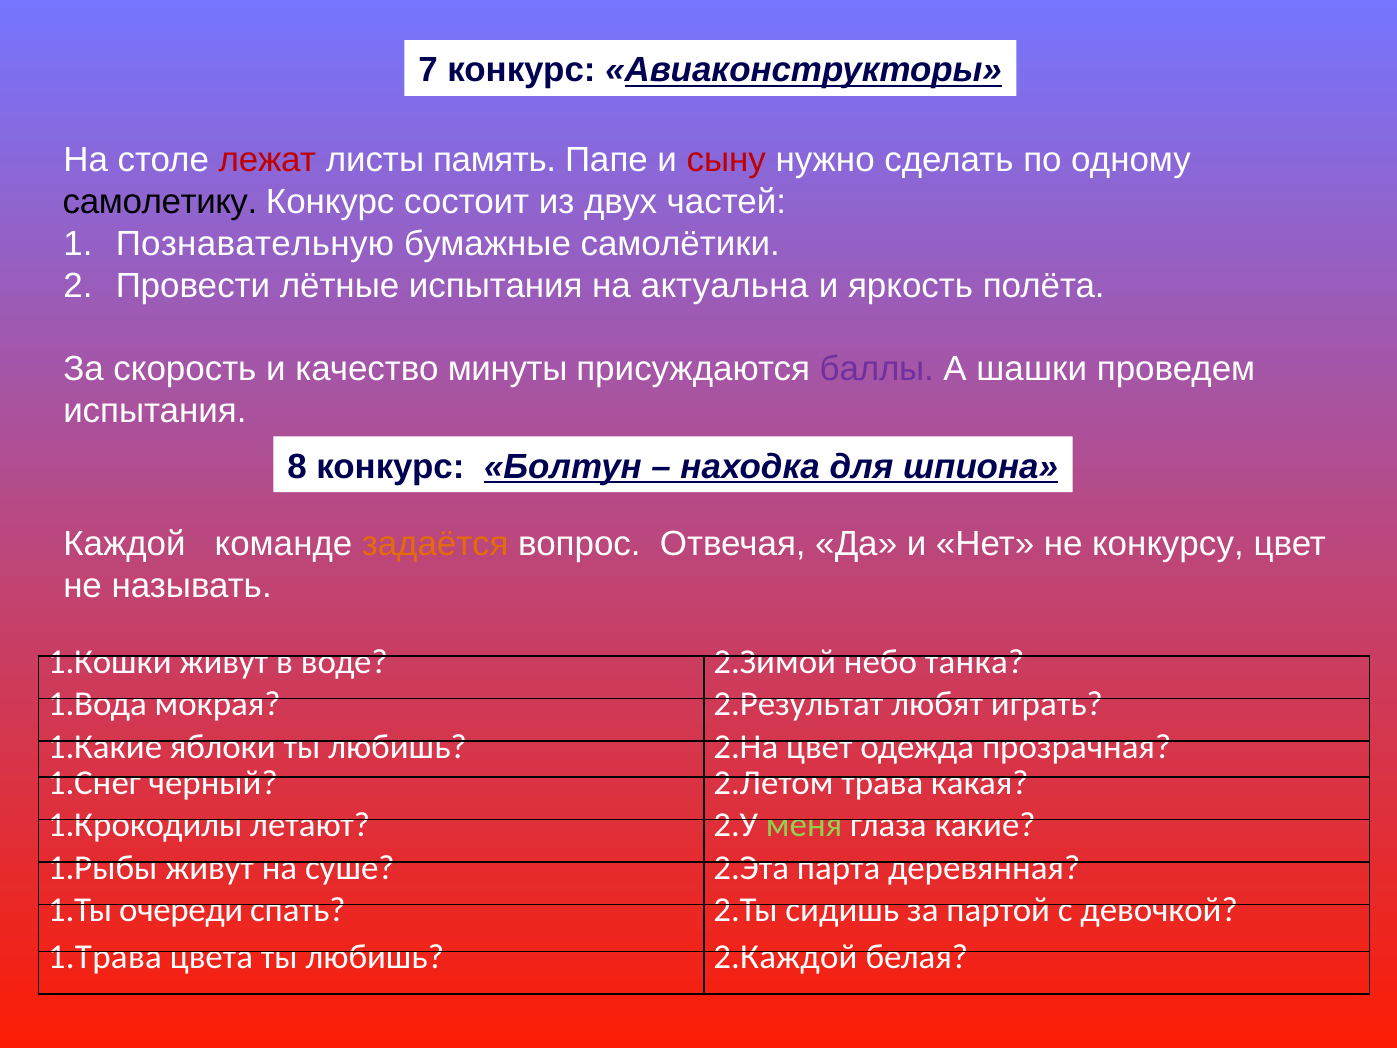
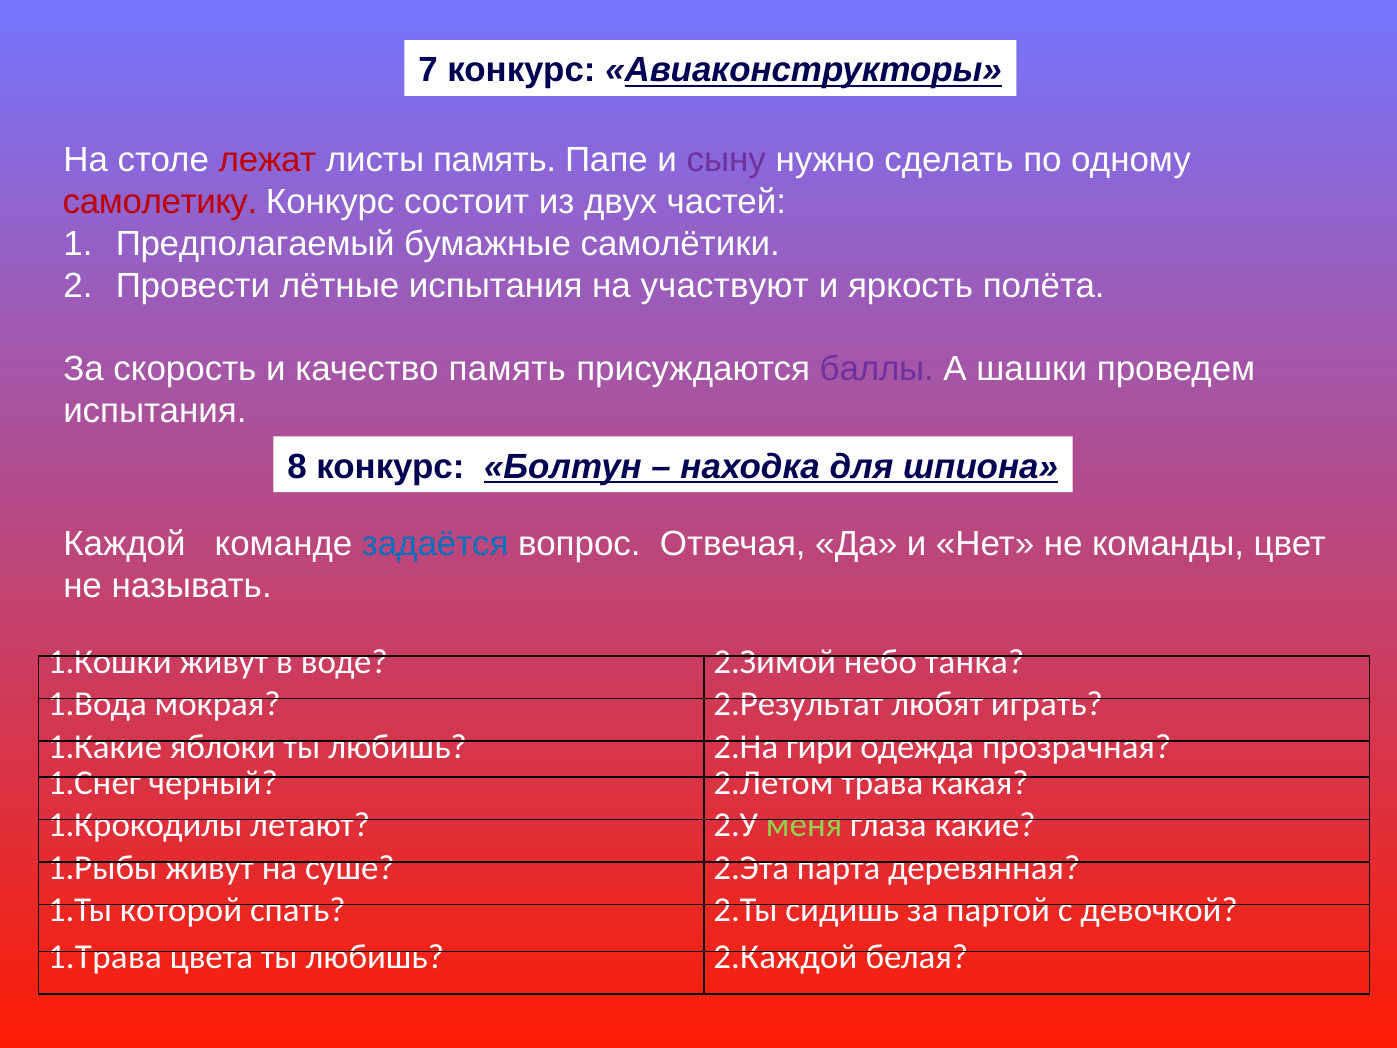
сыну colour: red -> purple
самолетику colour: black -> red
Познавательную: Познавательную -> Предполагаемый
актуальна: актуальна -> участвуют
качество минуты: минуты -> память
задаётся colour: orange -> blue
конкурсу: конкурсу -> команды
2.На цвет: цвет -> гири
очереди: очереди -> которой
